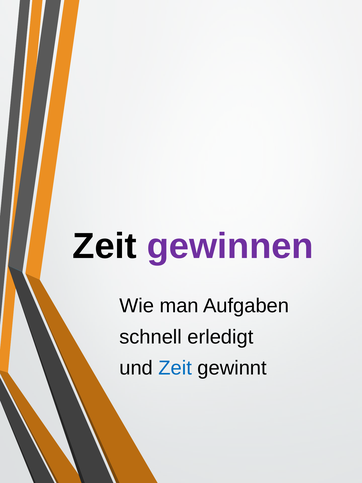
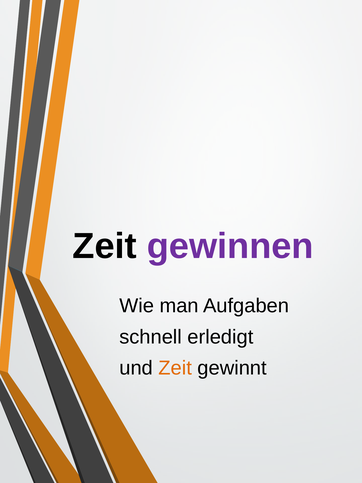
Zeit at (175, 368) colour: blue -> orange
